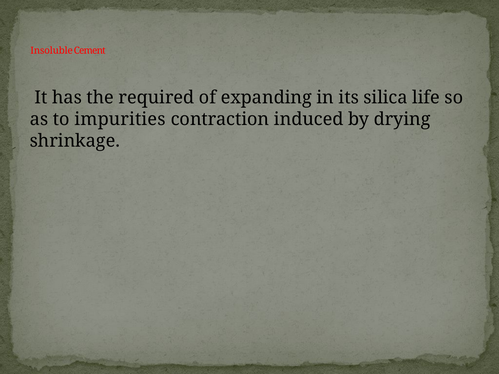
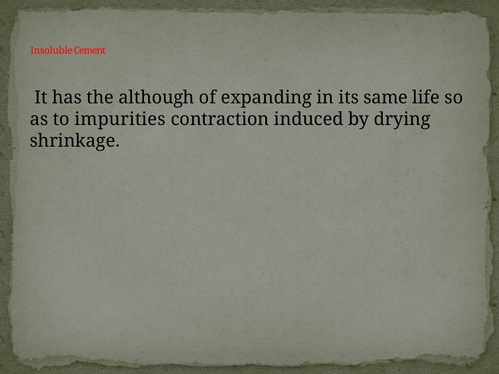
required: required -> although
silica: silica -> same
